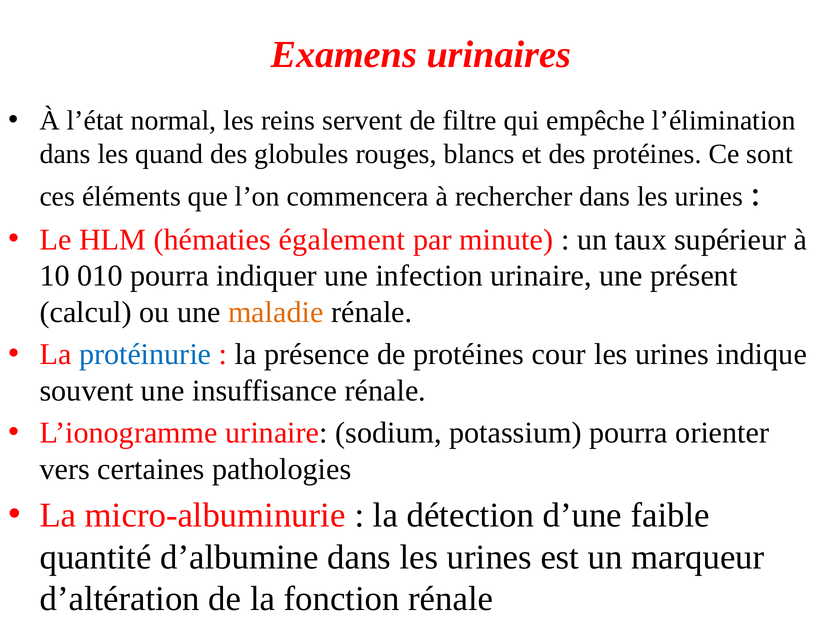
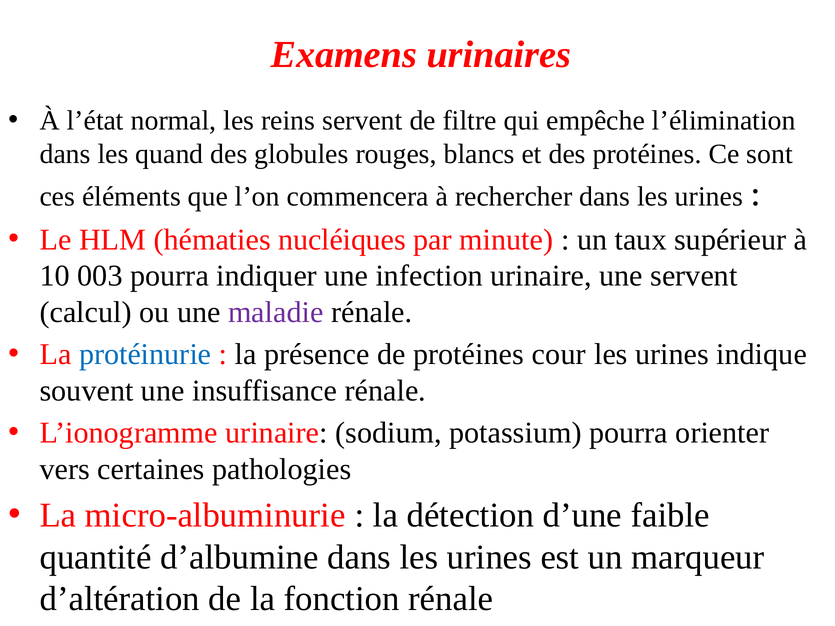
également: également -> nucléiques
010: 010 -> 003
une présent: présent -> servent
maladie colour: orange -> purple
